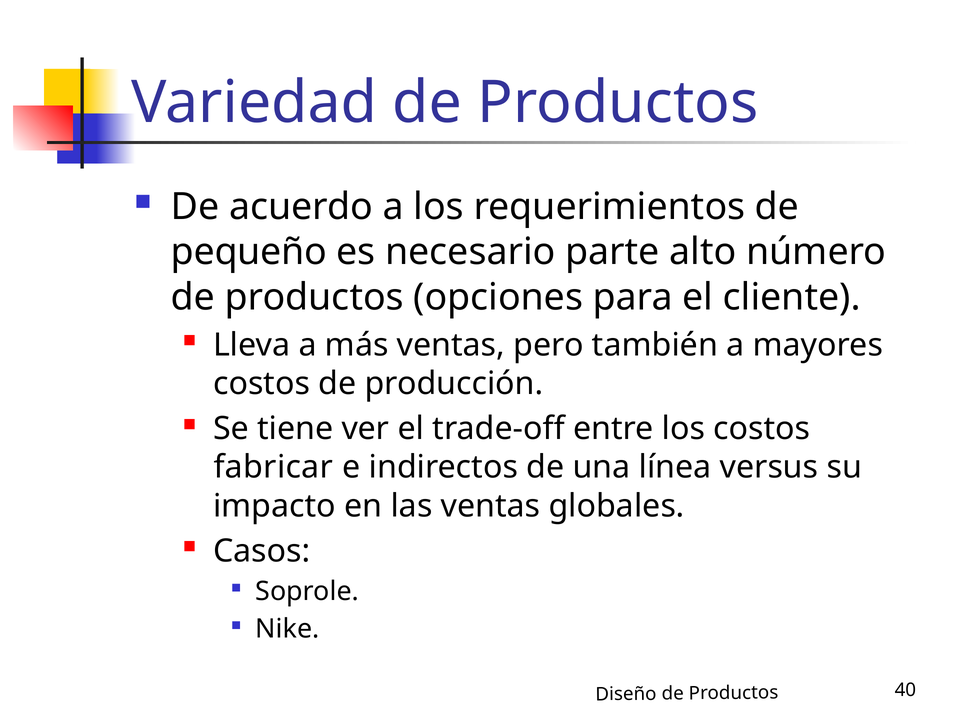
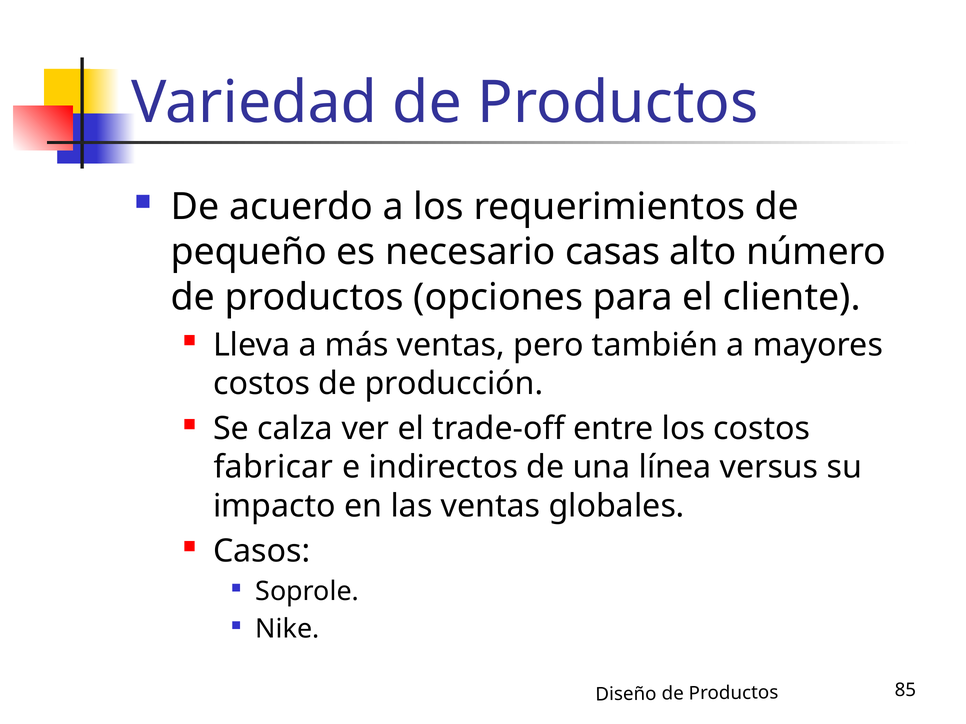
parte: parte -> casas
tiene: tiene -> calza
40: 40 -> 85
